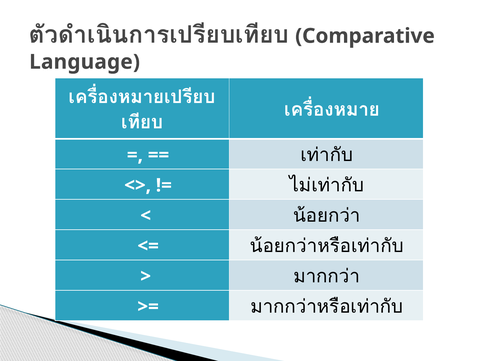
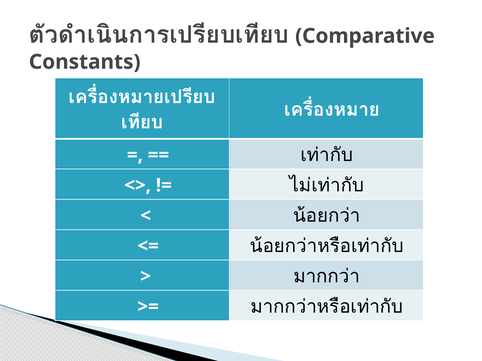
Language: Language -> Constants
